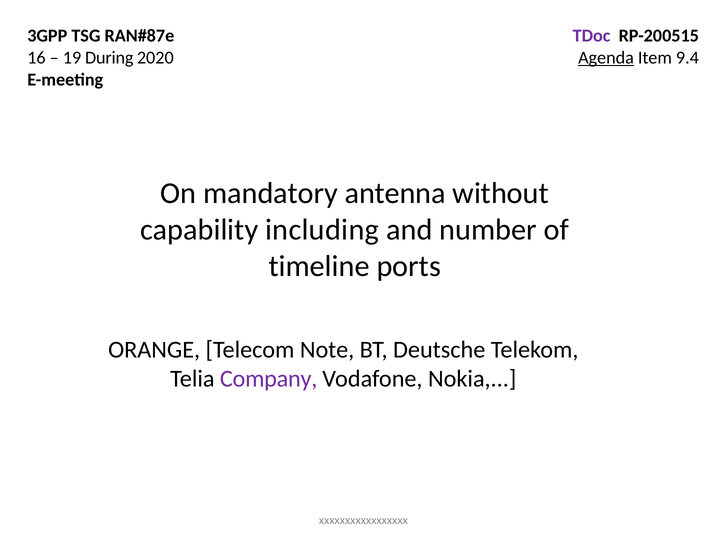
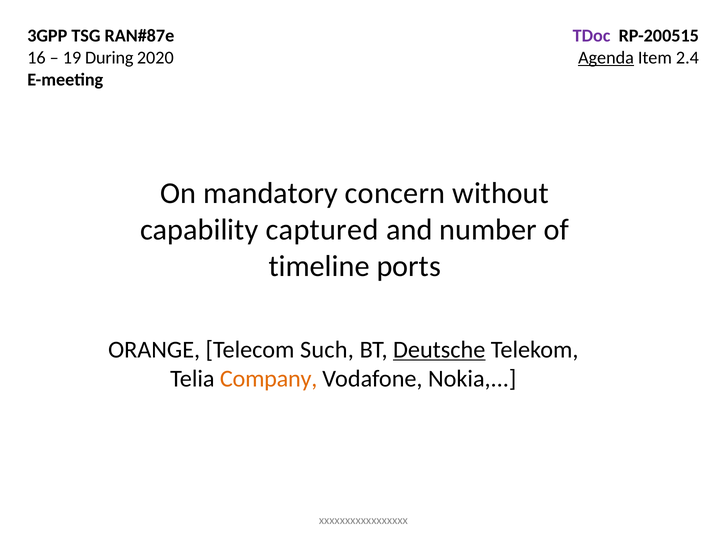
9.4: 9.4 -> 2.4
antenna: antenna -> concern
including: including -> captured
Note: Note -> Such
Deutsche underline: none -> present
Company colour: purple -> orange
